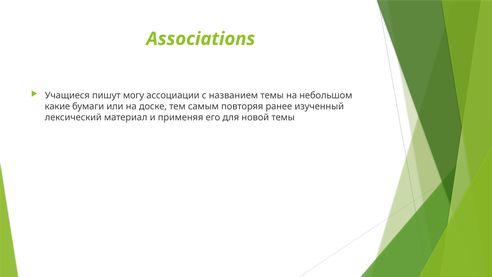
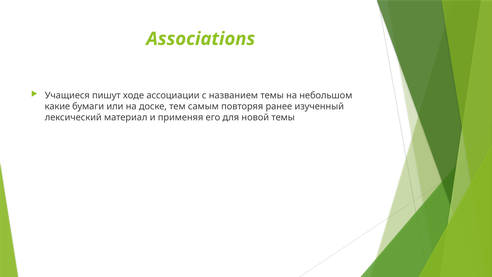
могу: могу -> ходе
